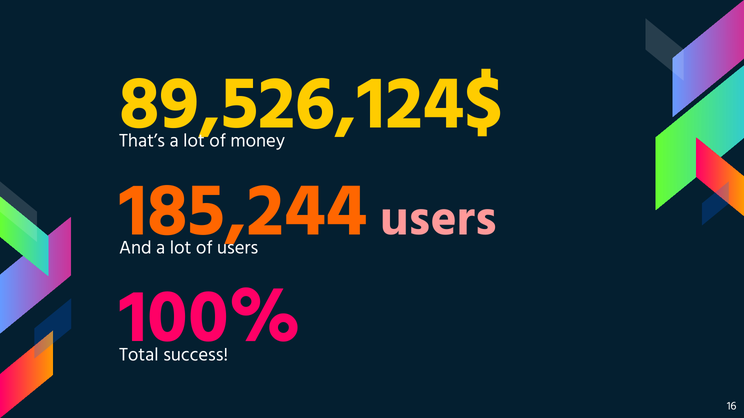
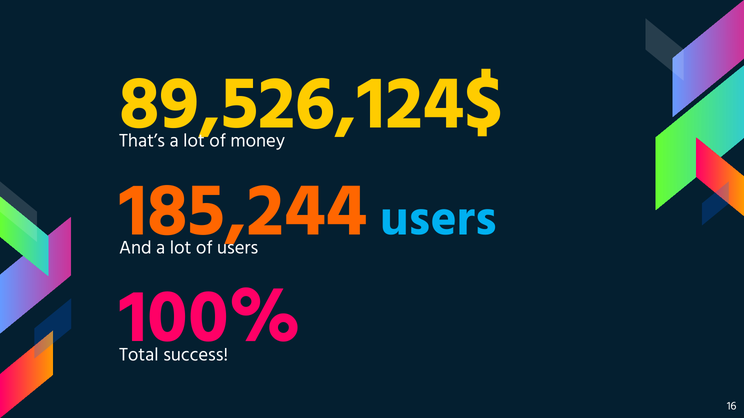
users at (439, 219) colour: pink -> light blue
